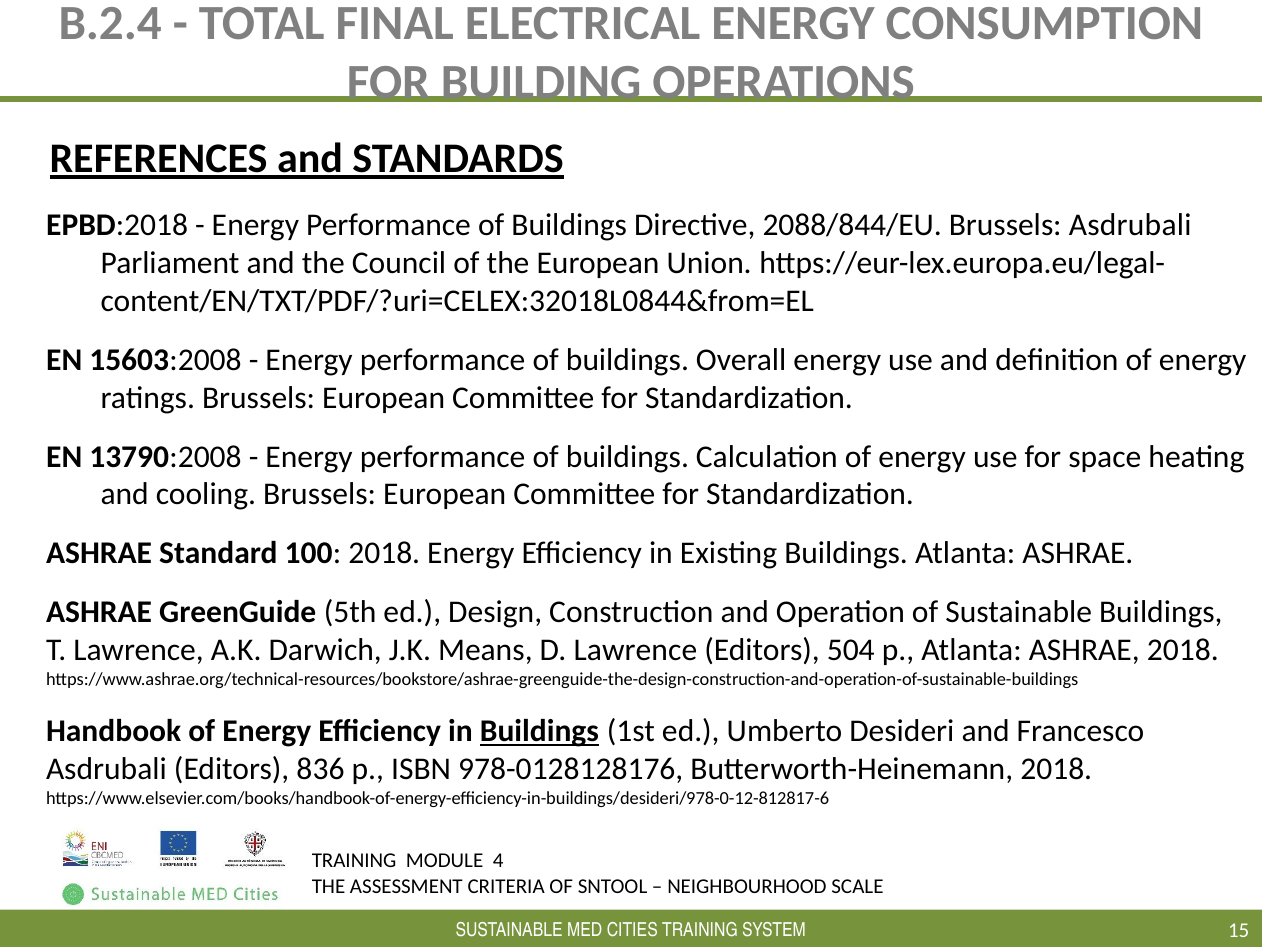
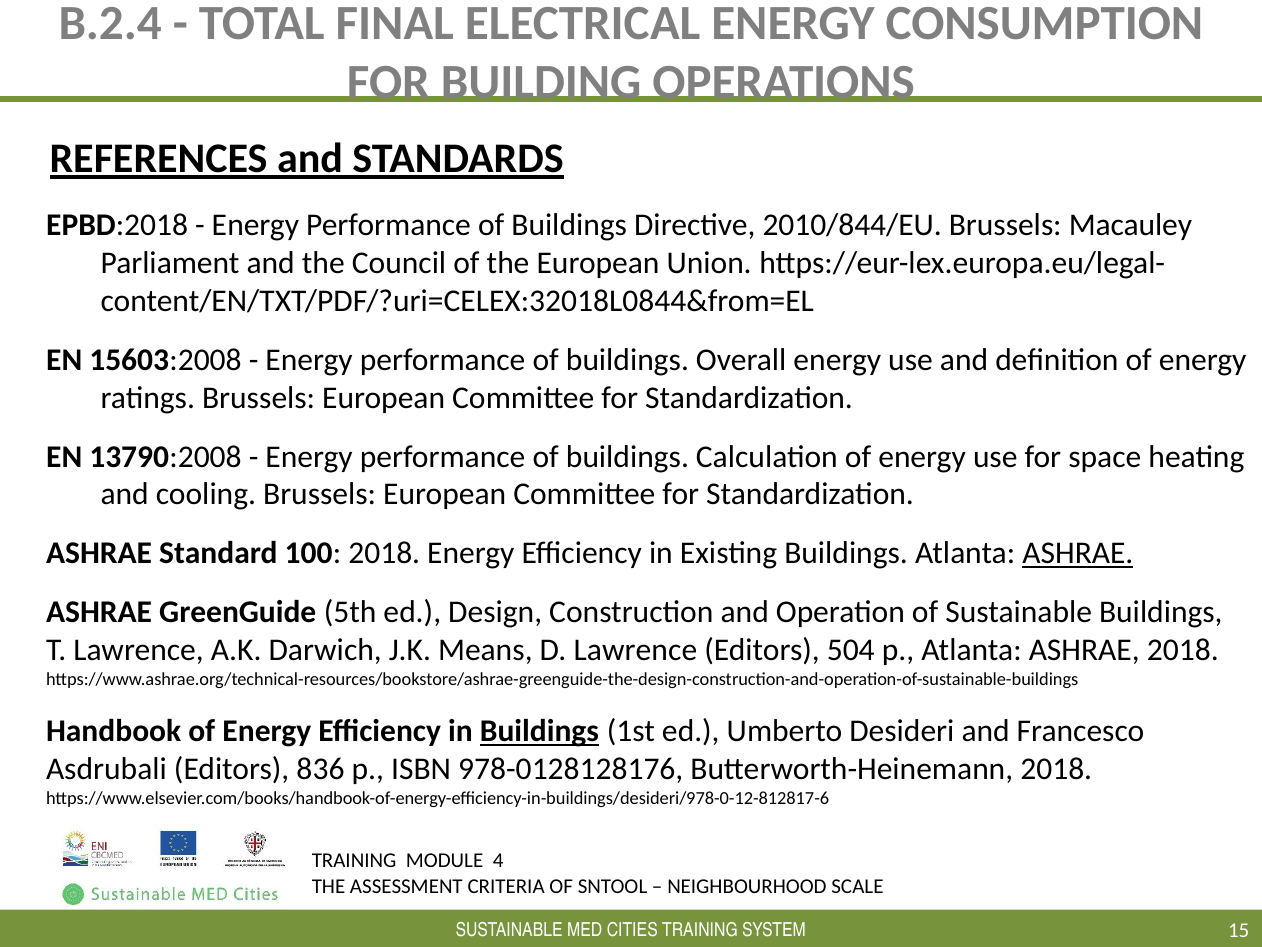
2088/844/EU: 2088/844/EU -> 2010/844/EU
Brussels Asdrubali: Asdrubali -> Macauley
ASHRAE at (1078, 553) underline: none -> present
